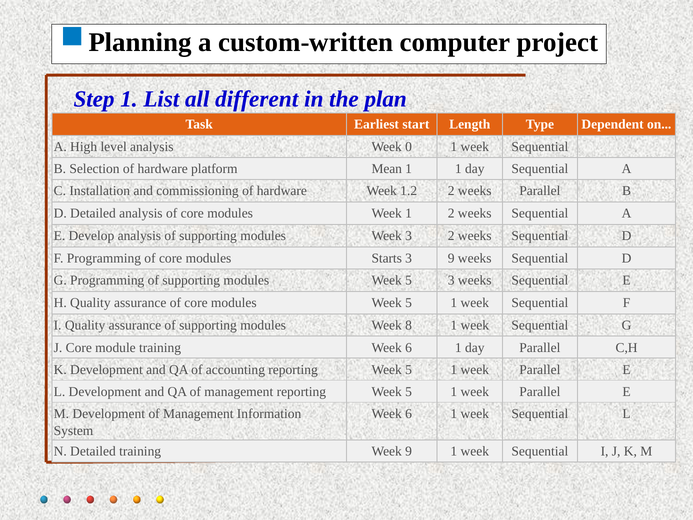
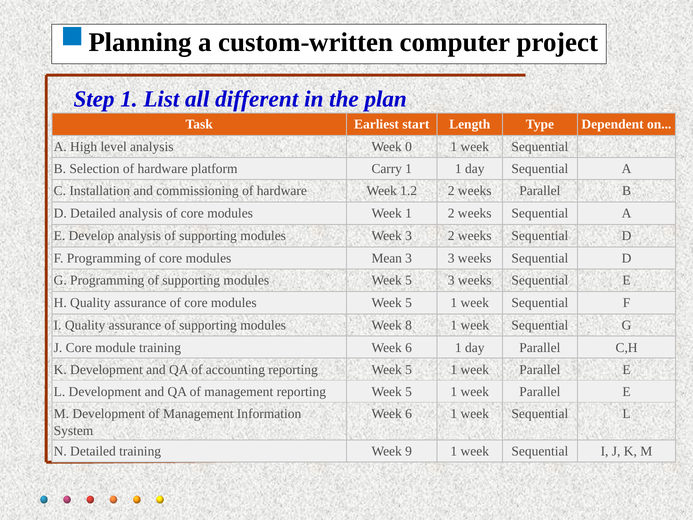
Mean: Mean -> Carry
Starts: Starts -> Mean
3 9: 9 -> 3
